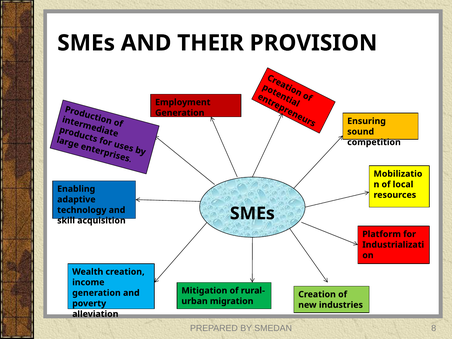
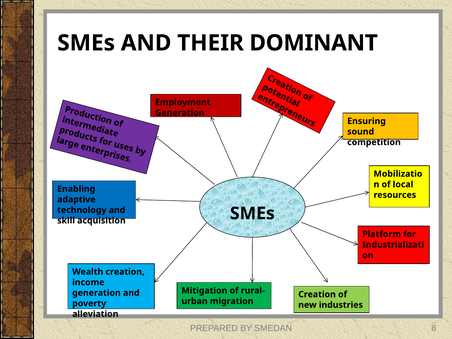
PROVISION: PROVISION -> DOMINANT
